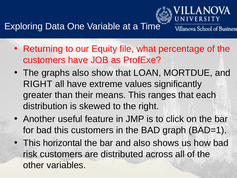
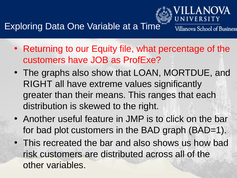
bad this: this -> plot
horizontal: horizontal -> recreated
